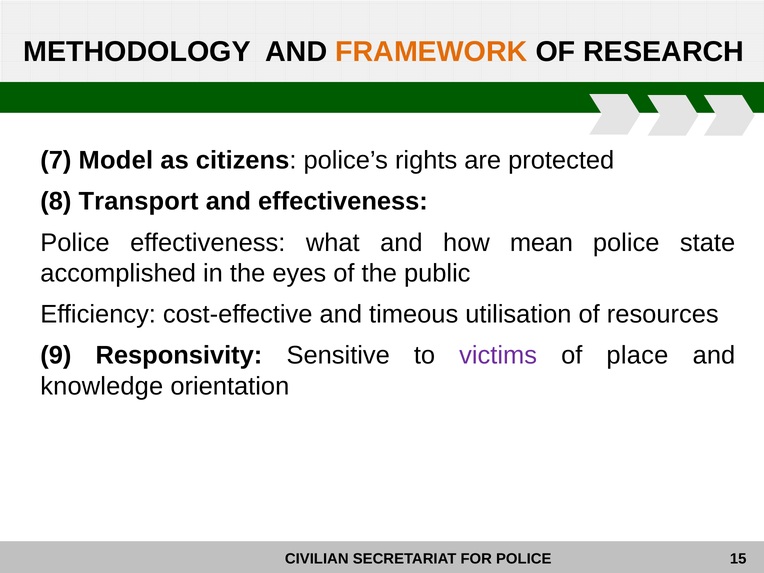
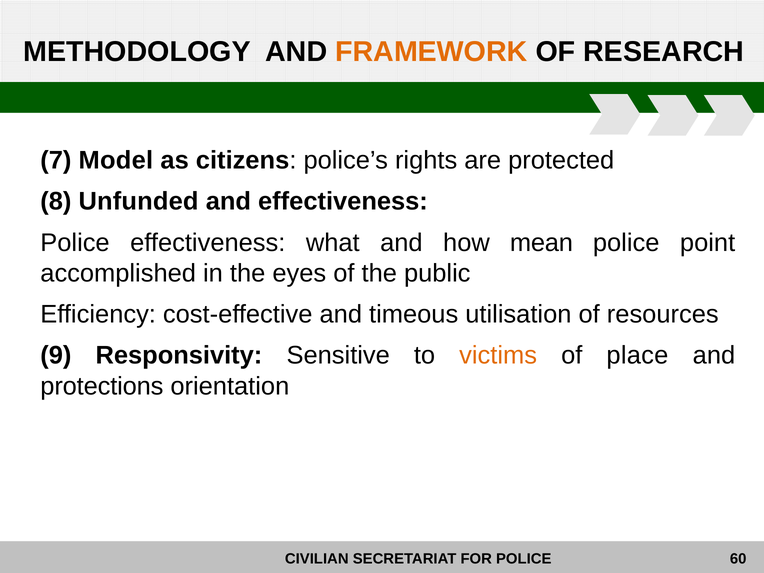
Transport: Transport -> Unfunded
state: state -> point
victims colour: purple -> orange
knowledge: knowledge -> protections
15: 15 -> 60
